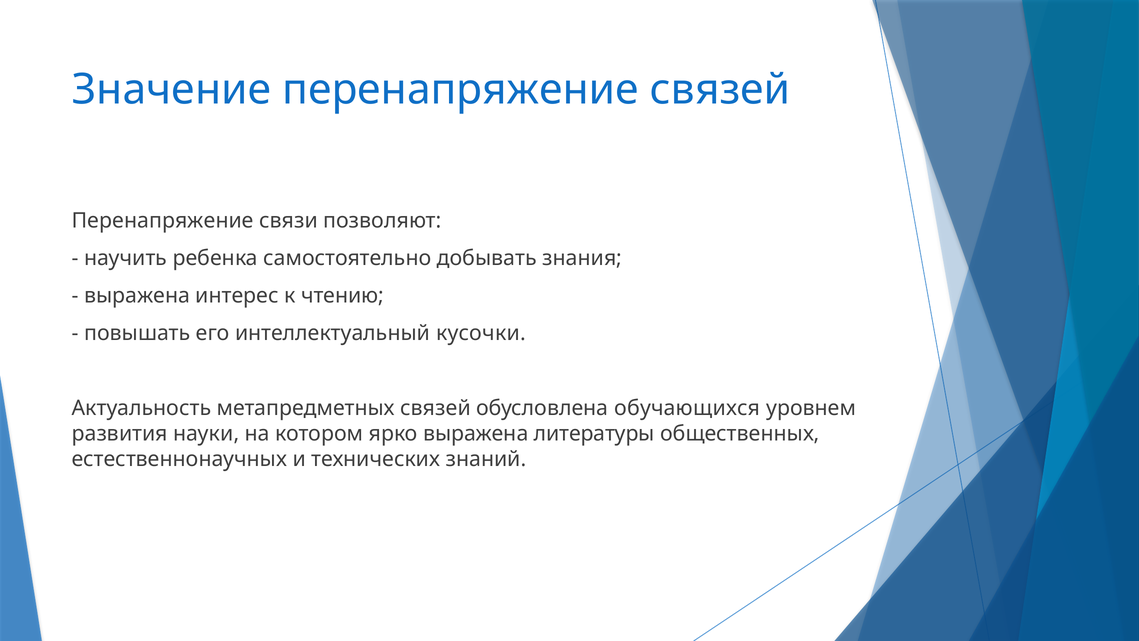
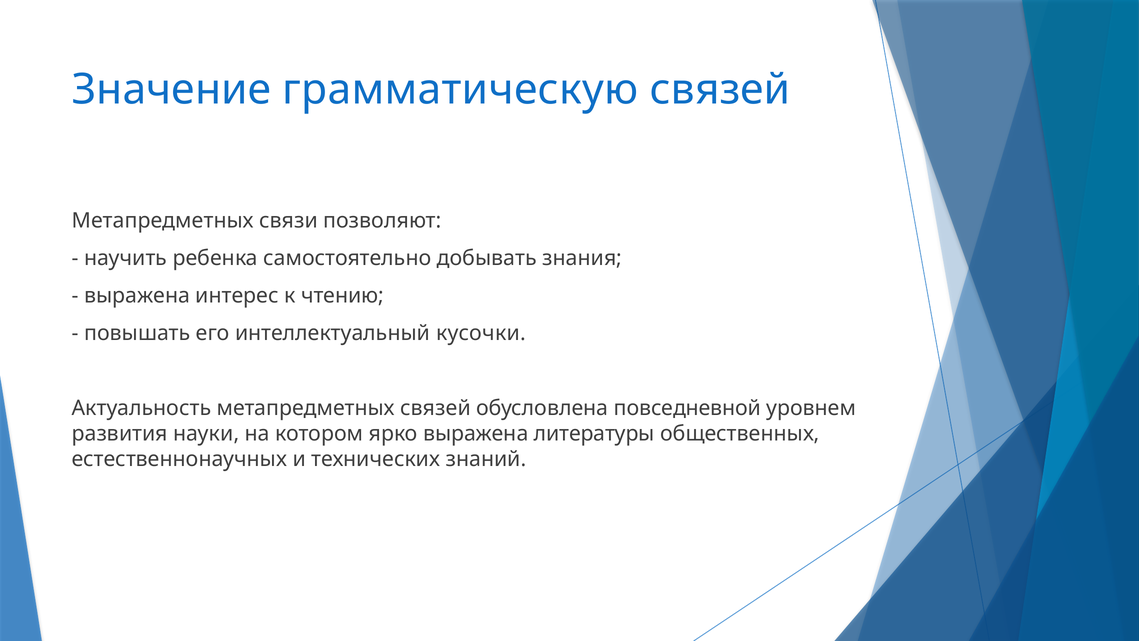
Значение перенапряжение: перенапряжение -> грамматическую
Перенапряжение at (163, 220): Перенапряжение -> Метапредметных
обучающихся: обучающихся -> повседневной
